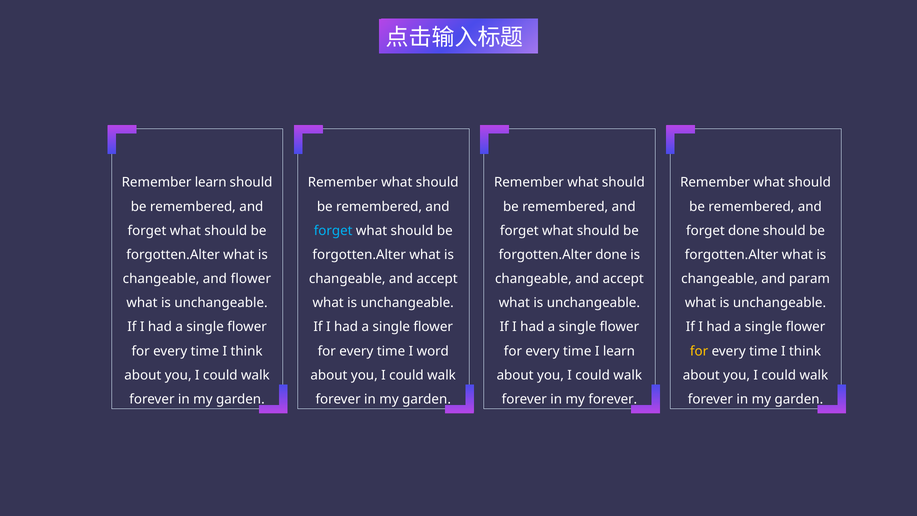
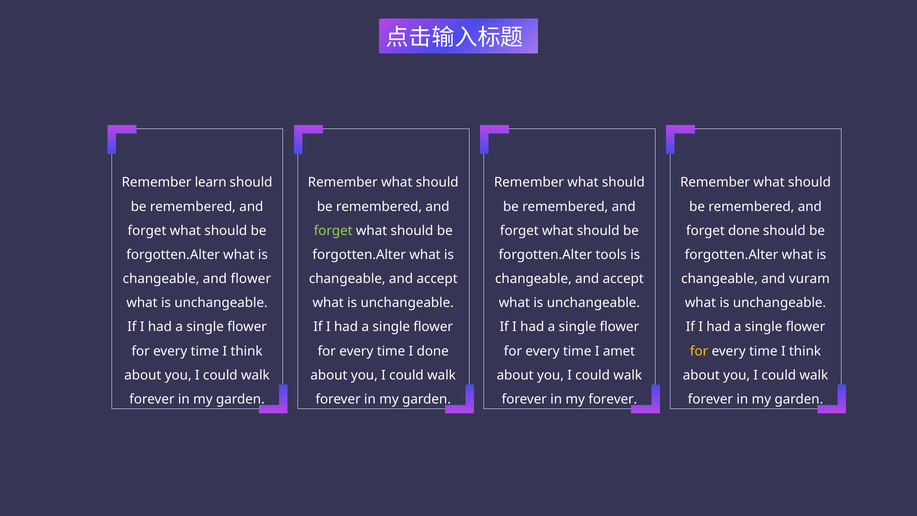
forget at (333, 231) colour: light blue -> light green
forgotten.Alter done: done -> tools
param: param -> vuram
I word: word -> done
I learn: learn -> amet
